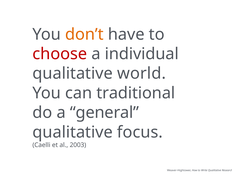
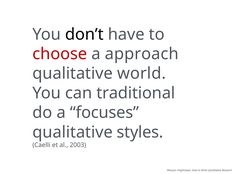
don’t colour: orange -> black
individual: individual -> approach
general: general -> focuses
focus: focus -> styles
